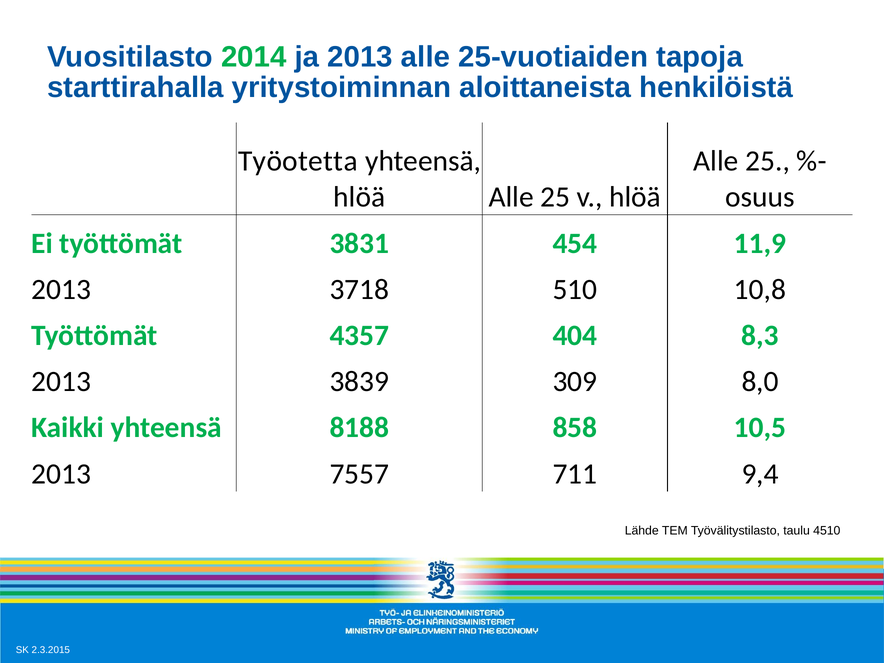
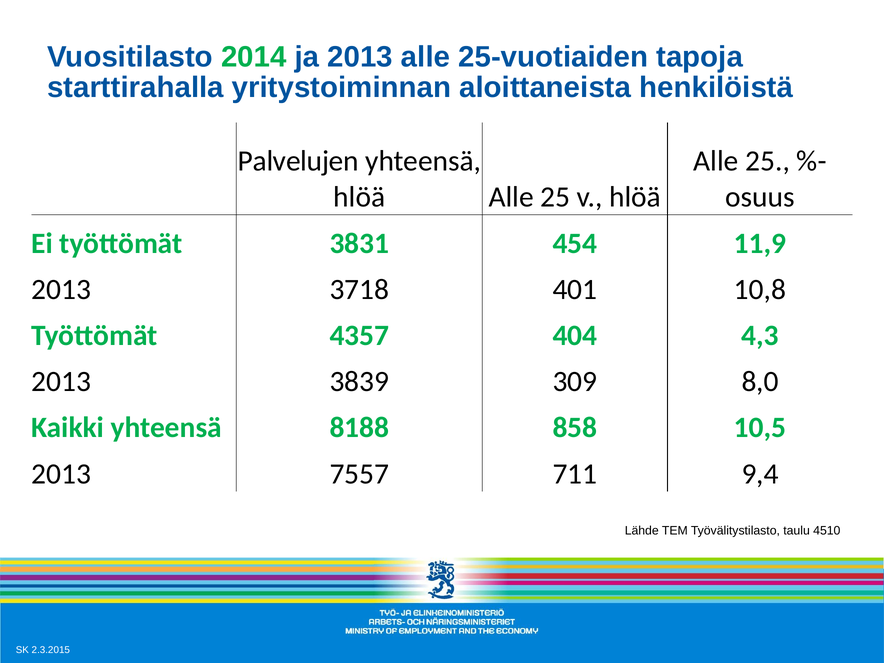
Työotetta: Työotetta -> Palvelujen
510: 510 -> 401
8,3: 8,3 -> 4,3
